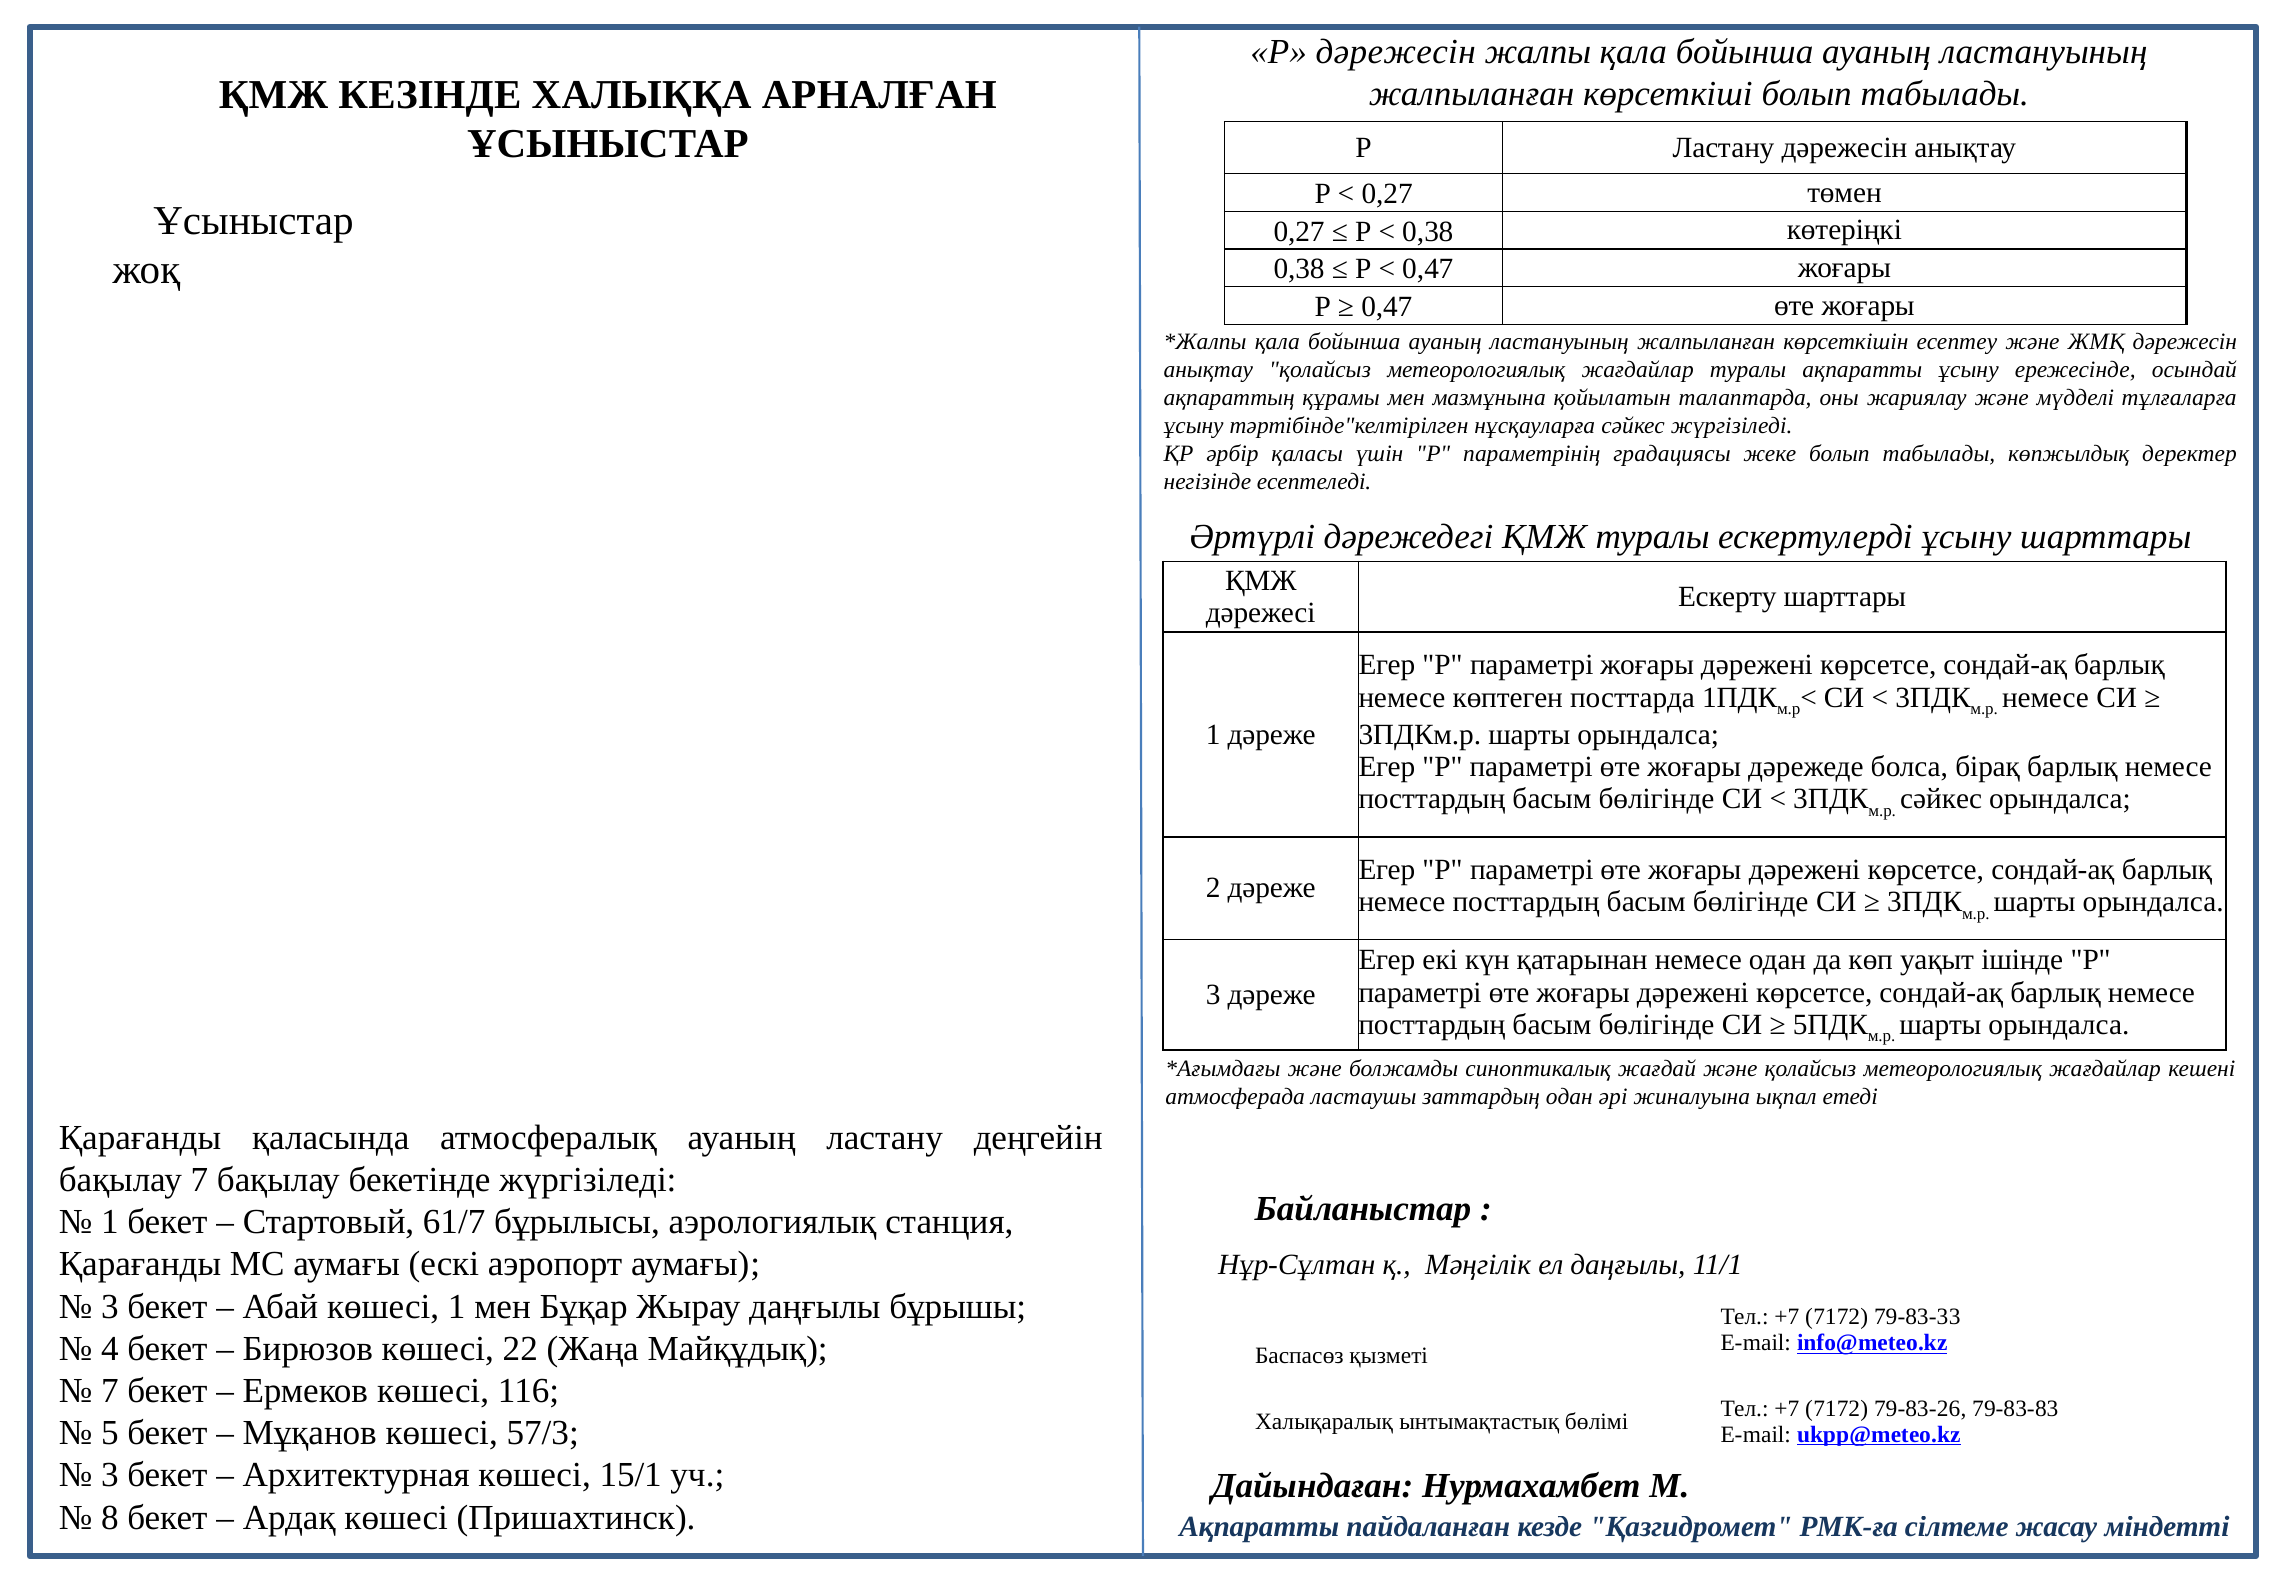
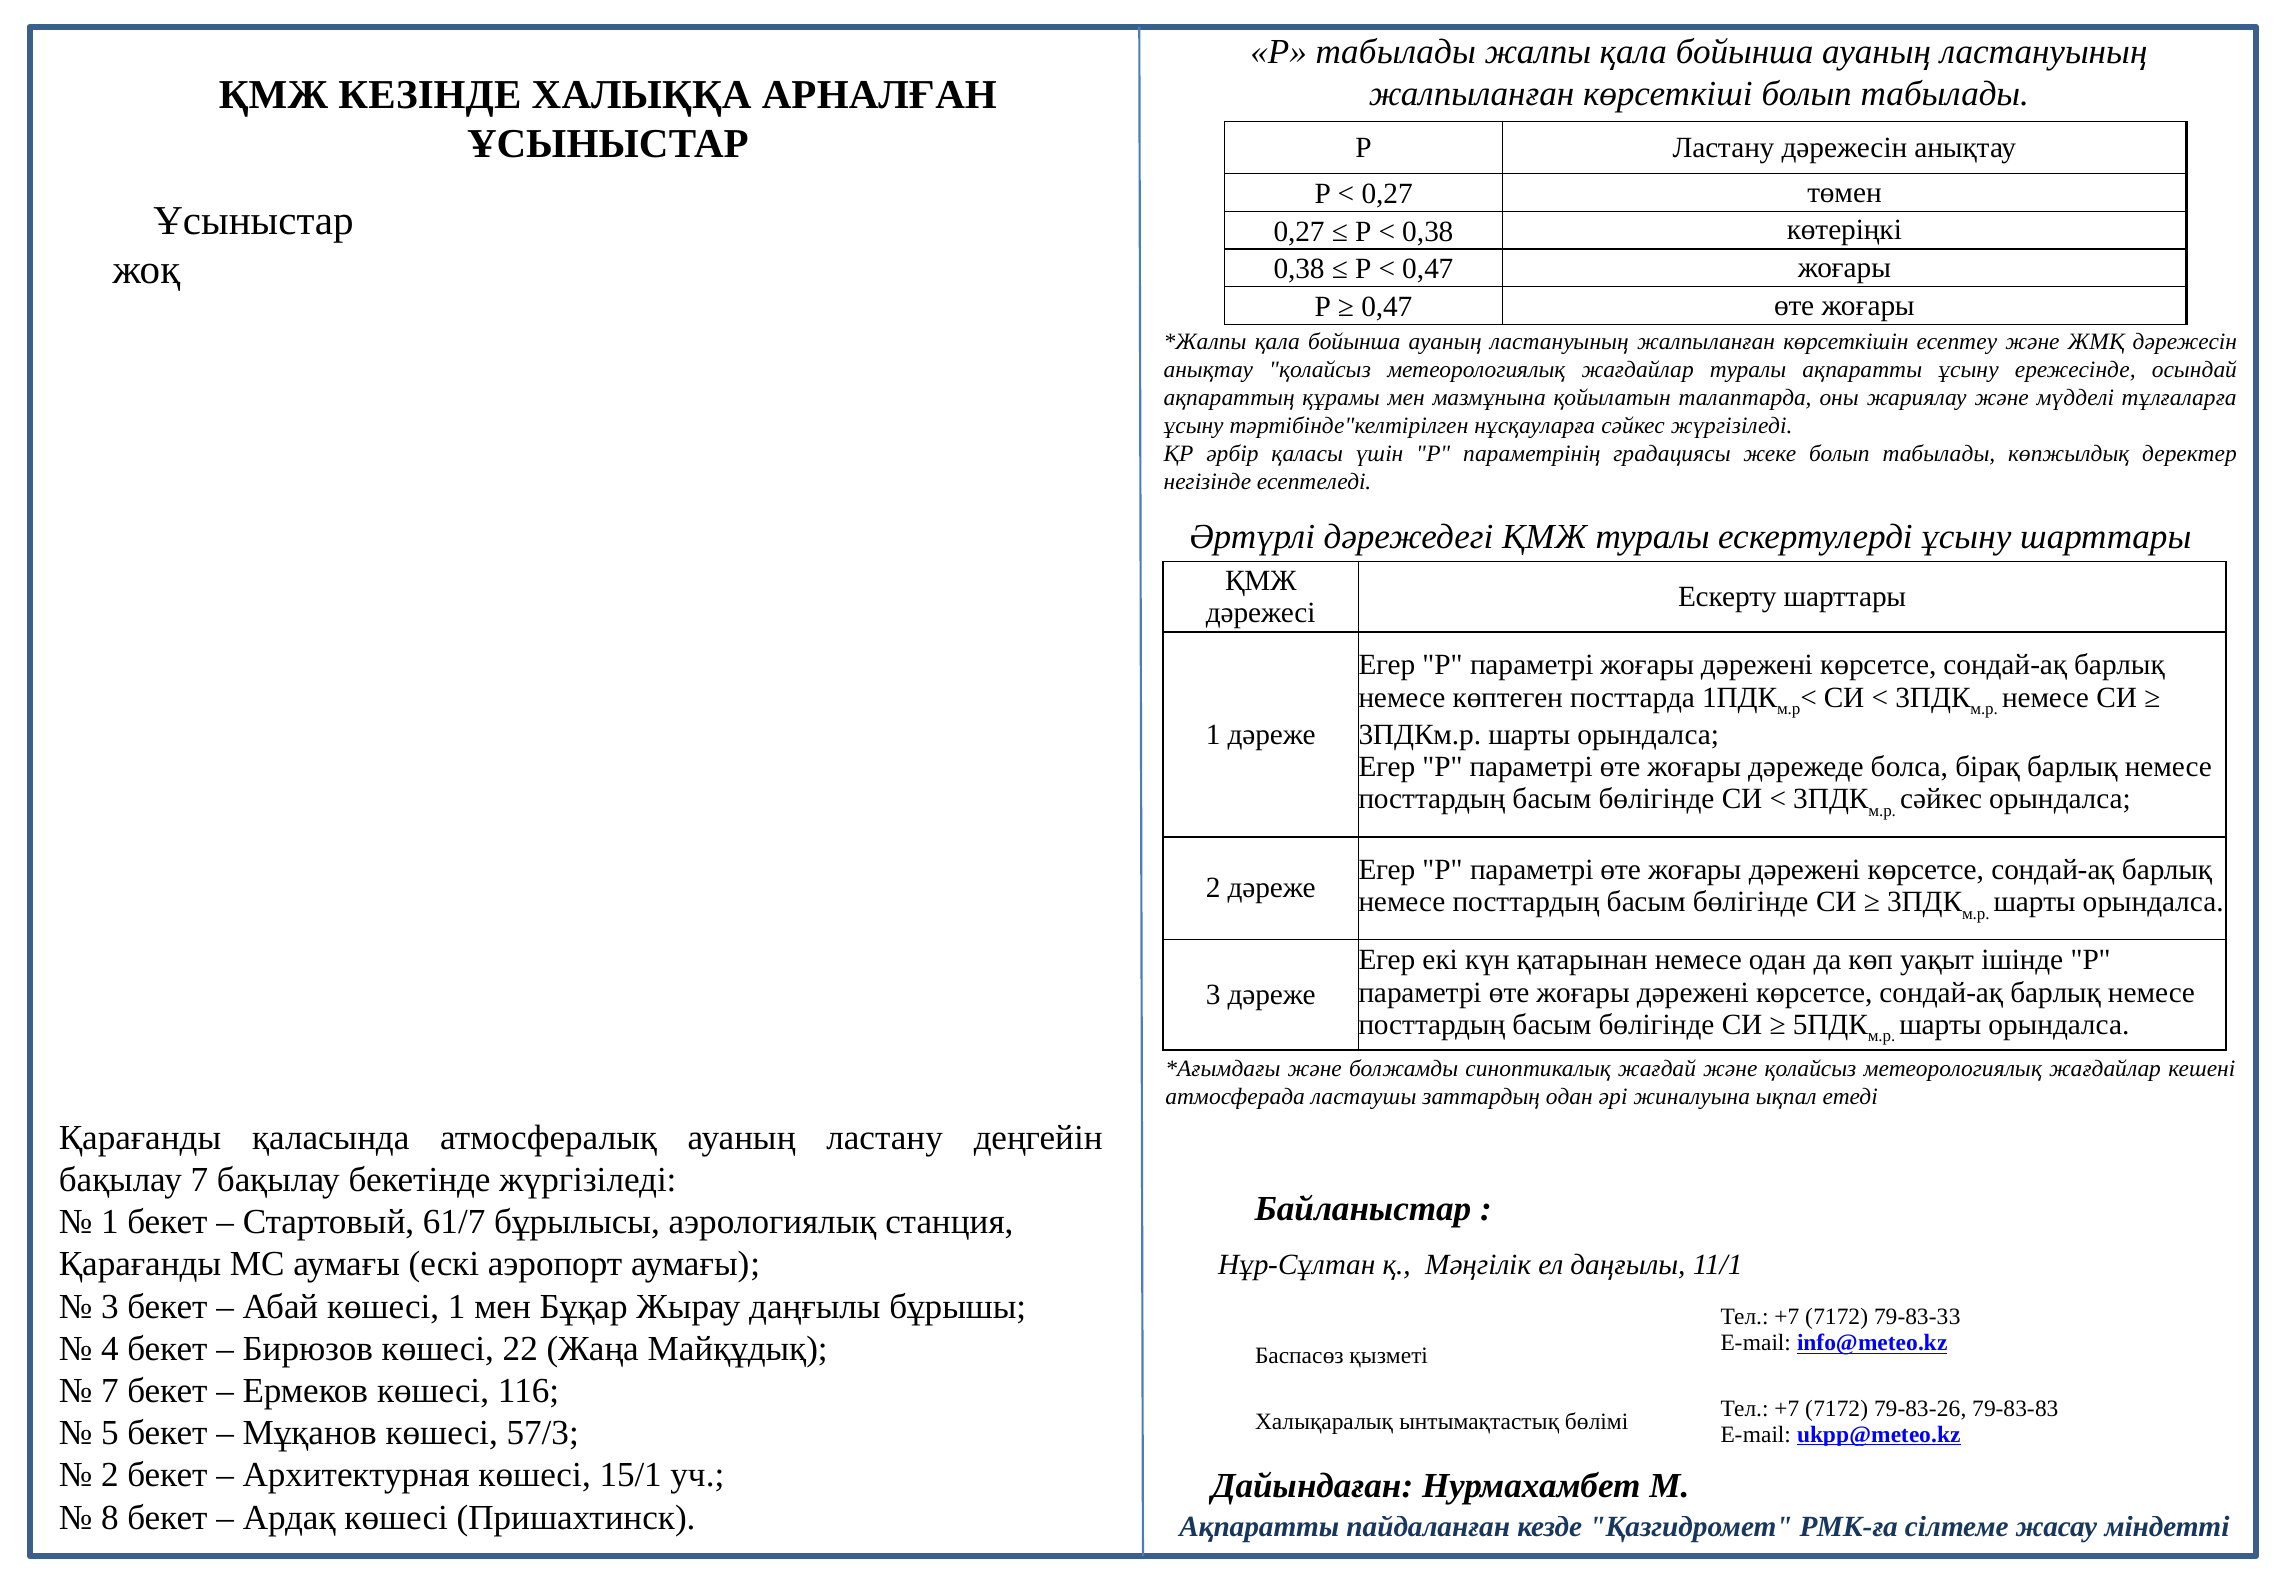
Р дәрежесін: дәрежесін -> табылады
3 at (110, 1475): 3 -> 2
